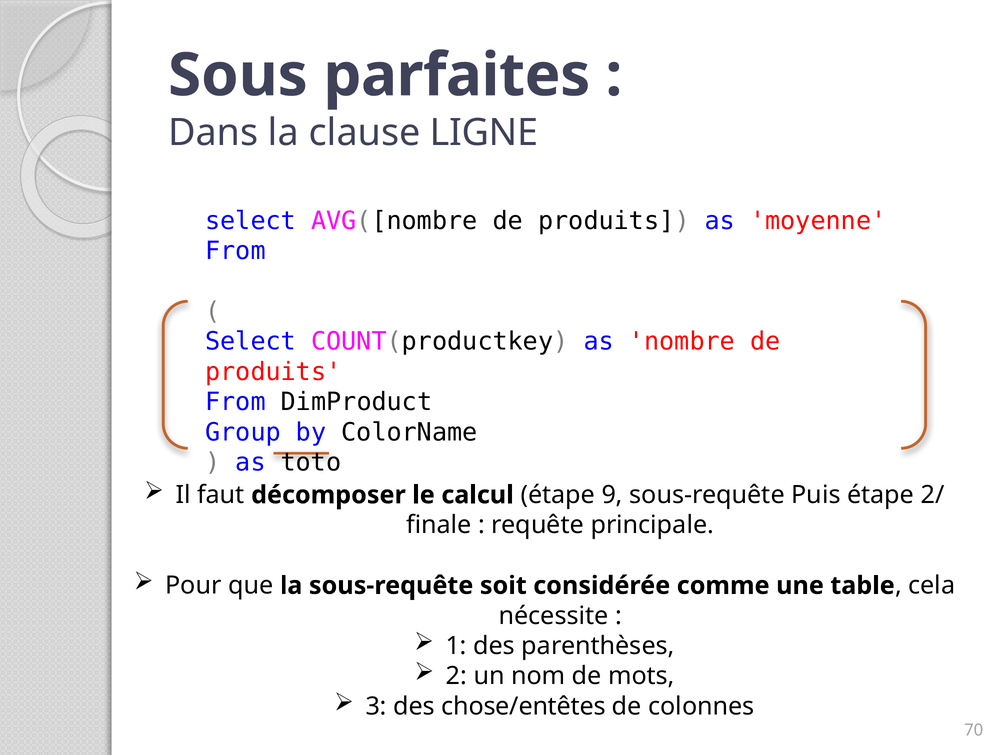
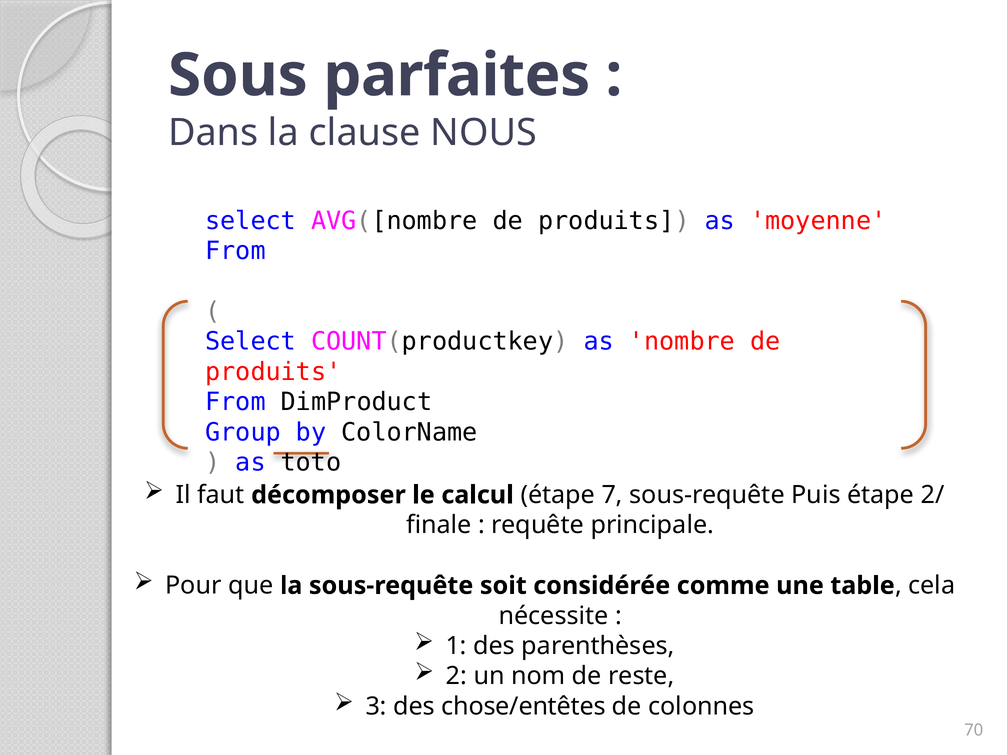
LIGNE: LIGNE -> NOUS
9: 9 -> 7
mots: mots -> reste
